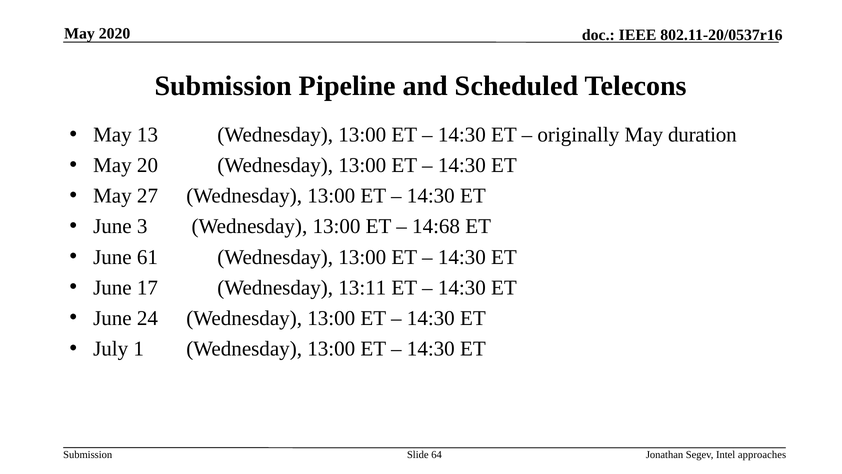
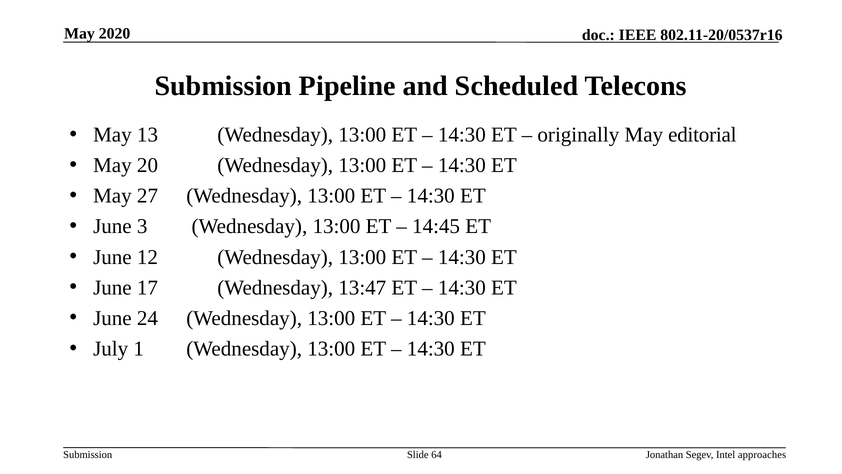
duration: duration -> editorial
14:68: 14:68 -> 14:45
61: 61 -> 12
13:11: 13:11 -> 13:47
